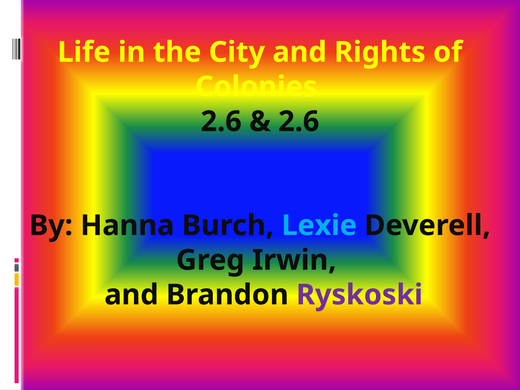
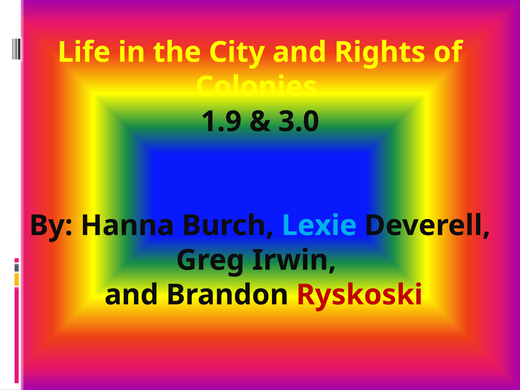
2.6 at (221, 122): 2.6 -> 1.9
2.6 at (299, 122): 2.6 -> 3.0
Ryskoski colour: purple -> red
